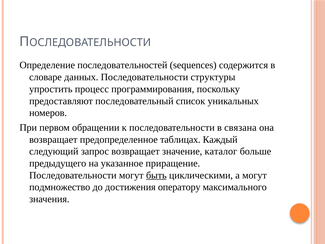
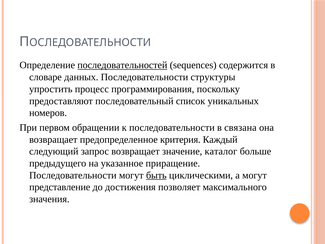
последовательностей underline: none -> present
таблицах: таблицах -> критерия
подмножество: подмножество -> представление
оператору: оператору -> позволяет
